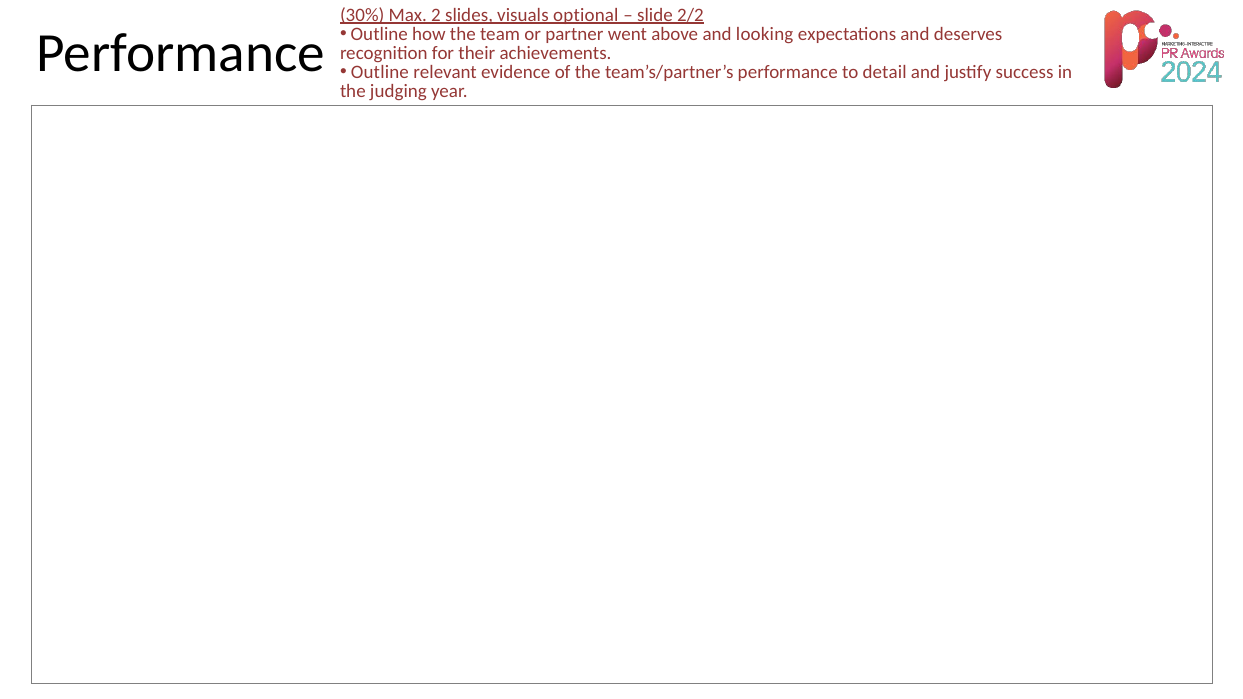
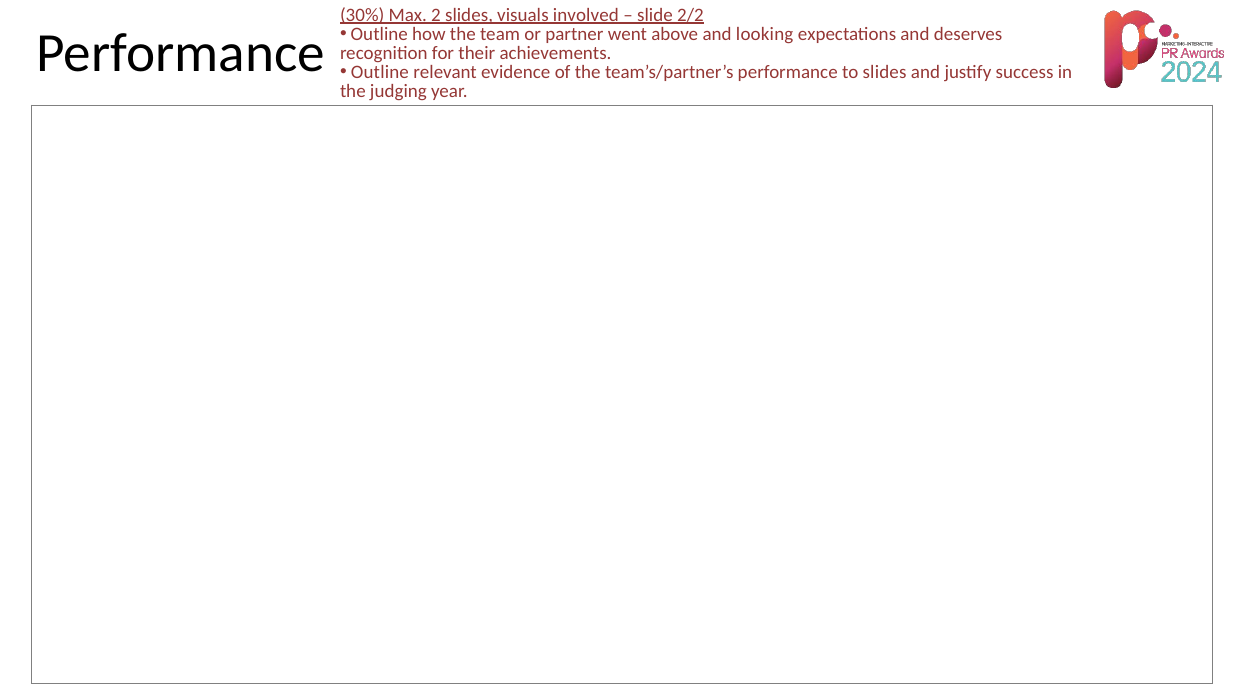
optional: optional -> involved
to detail: detail -> slides
